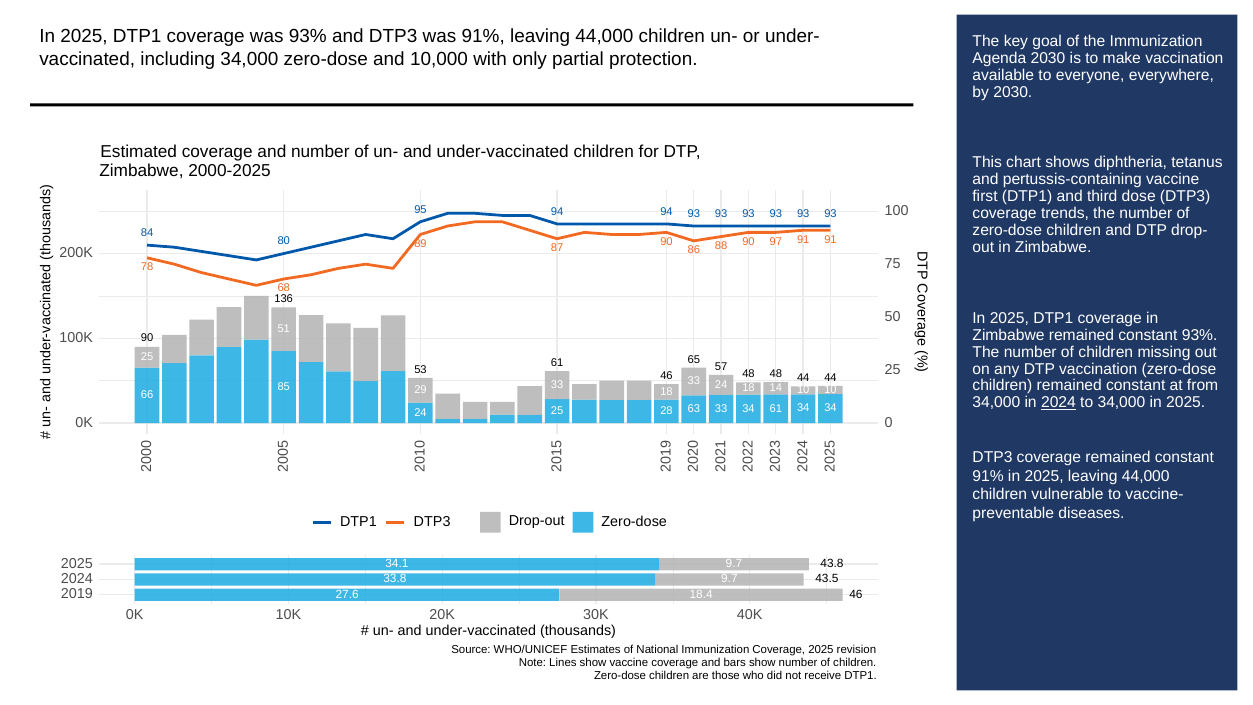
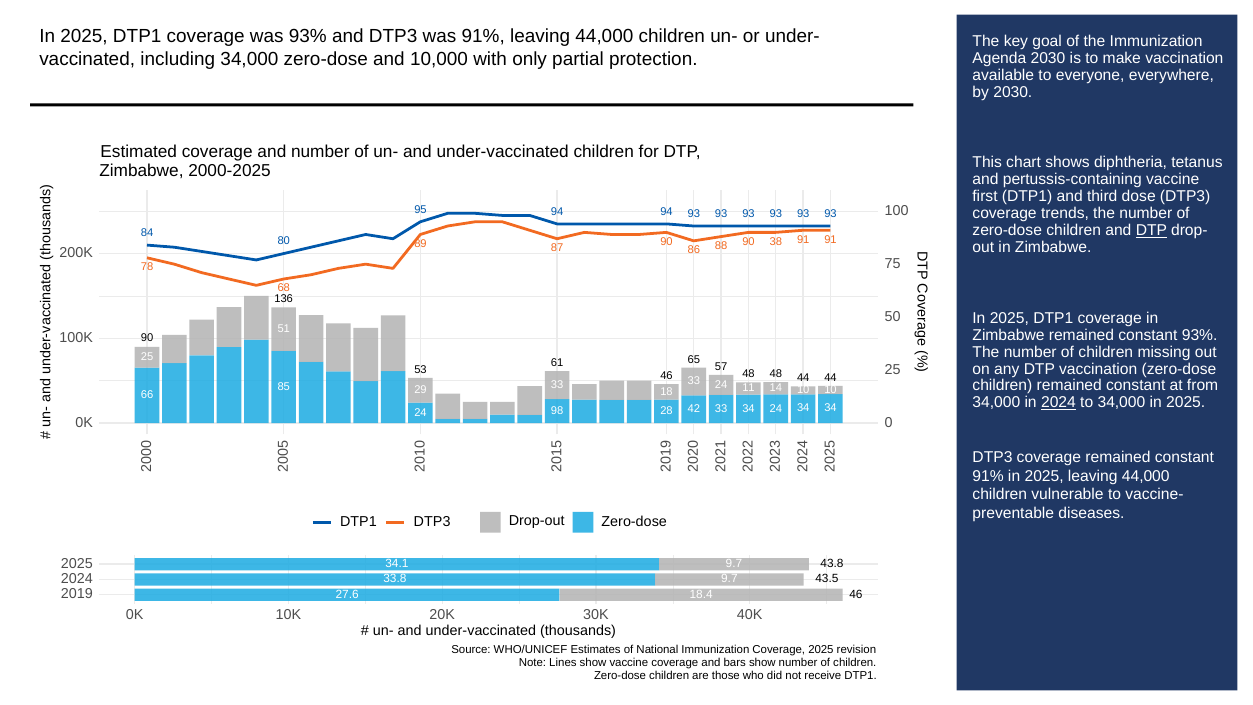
DTP at (1151, 230) underline: none -> present
97: 97 -> 38
24 18: 18 -> 11
24 25: 25 -> 98
63: 63 -> 42
34 61: 61 -> 24
